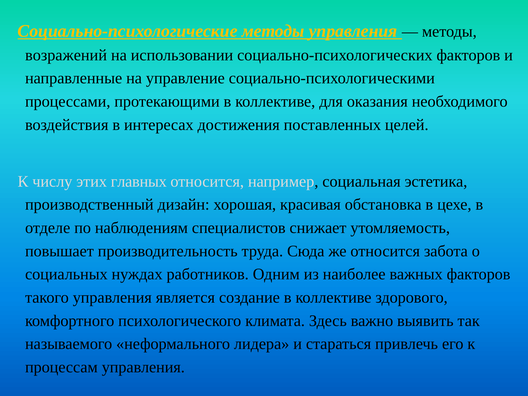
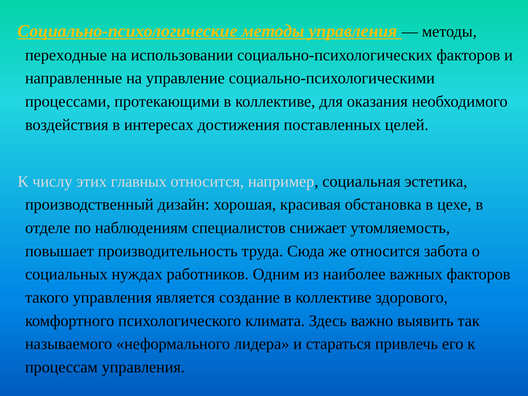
возражений: возражений -> переходные
